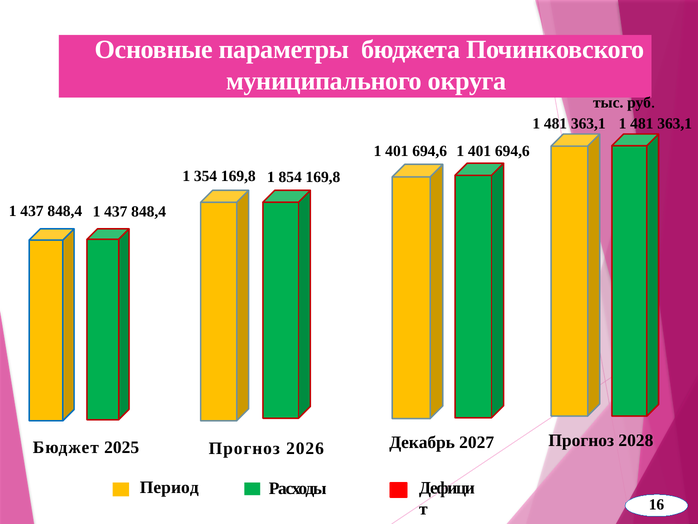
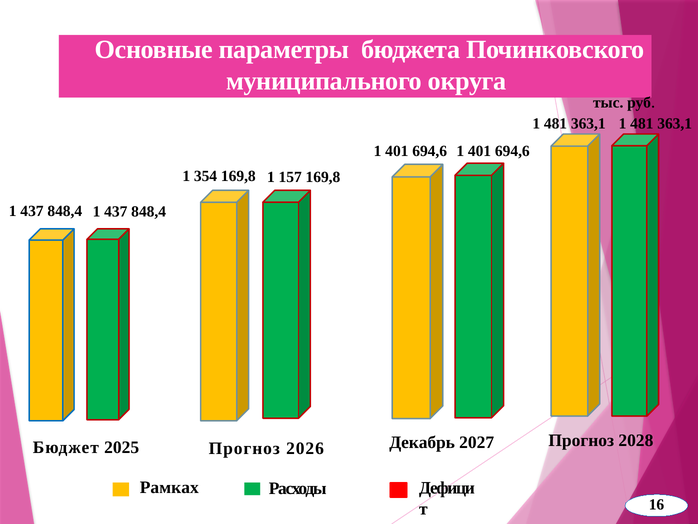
854: 854 -> 157
Период: Период -> Рамках
